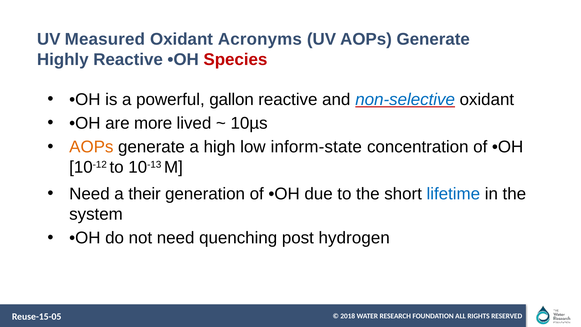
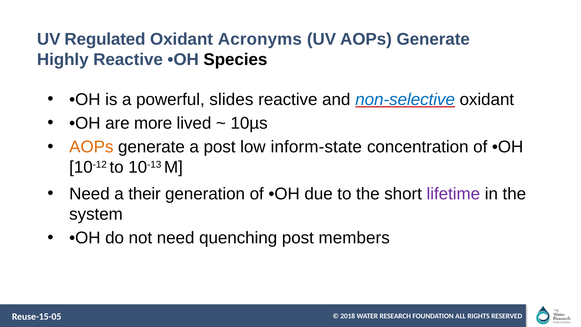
Measured: Measured -> Regulated
Species colour: red -> black
gallon: gallon -> slides
a high: high -> post
lifetime colour: blue -> purple
hydrogen: hydrogen -> members
